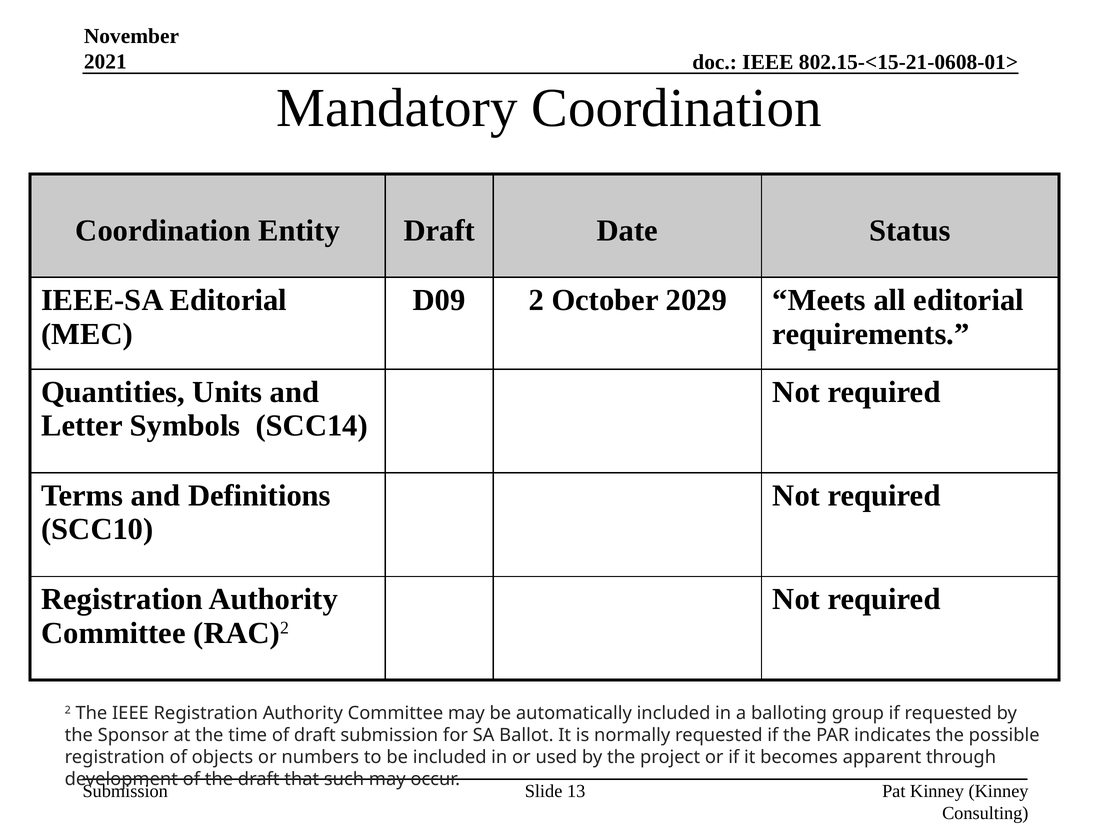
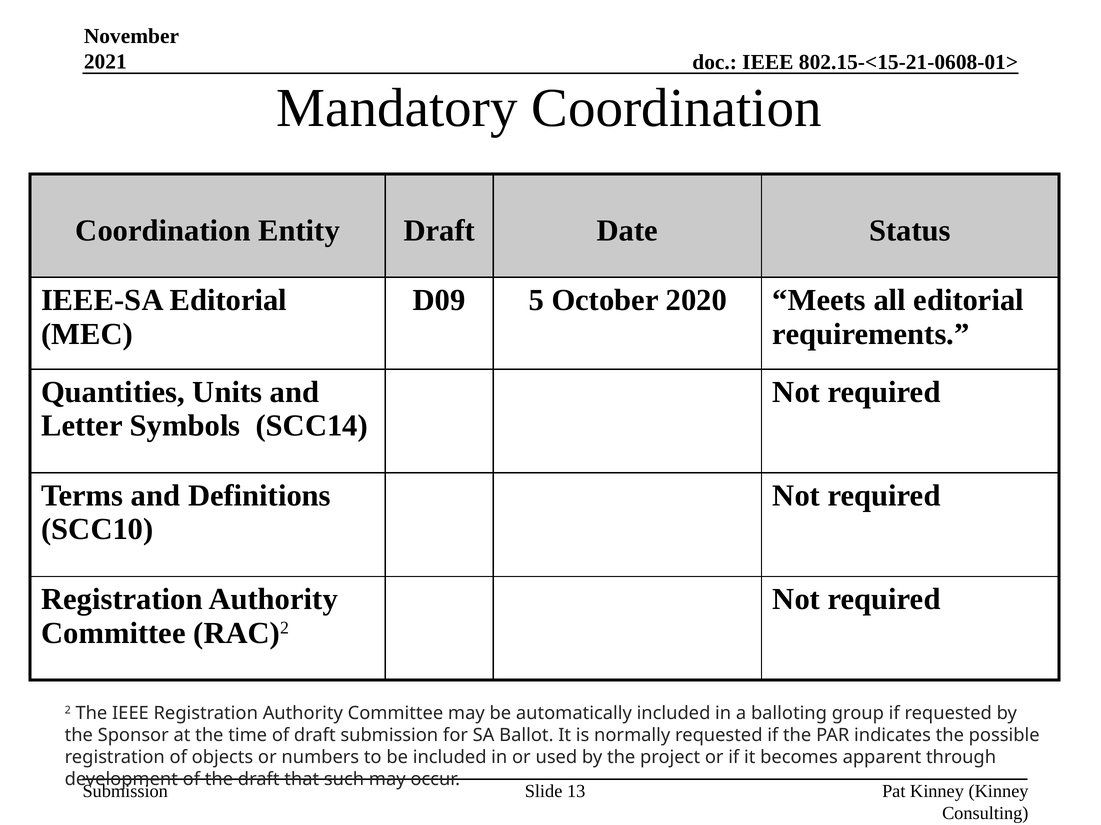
D09 2: 2 -> 5
2029: 2029 -> 2020
